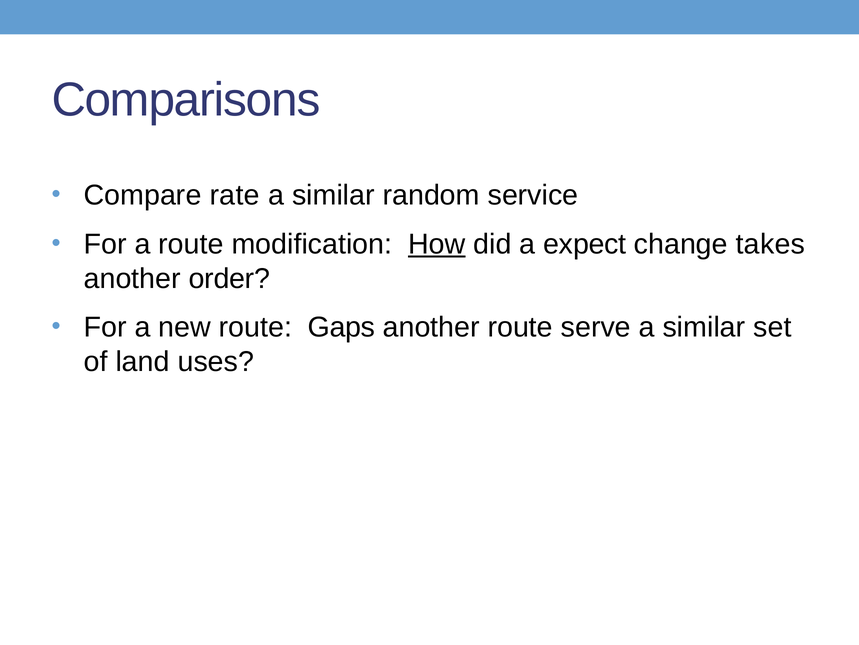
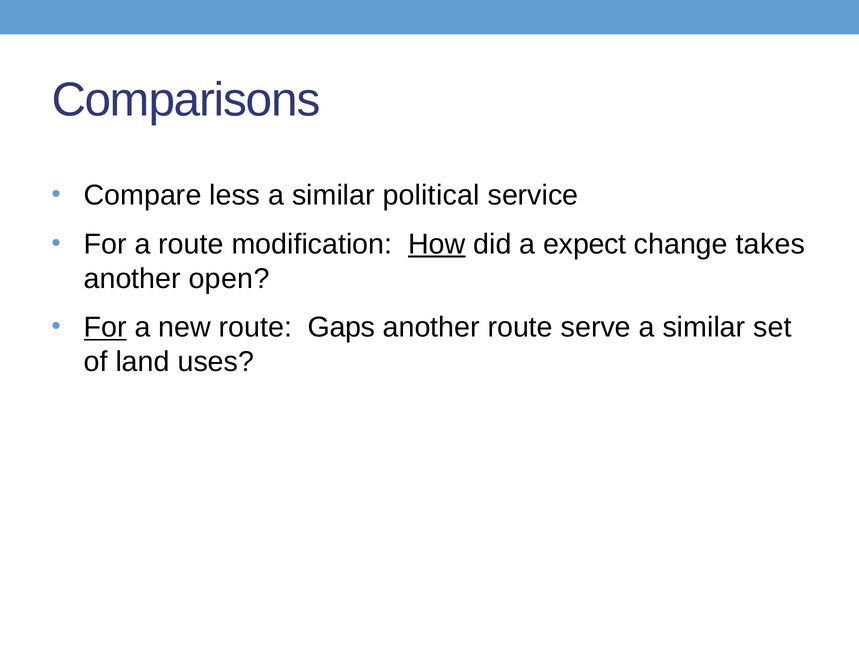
rate: rate -> less
random: random -> political
order: order -> open
For at (105, 327) underline: none -> present
